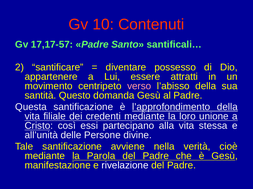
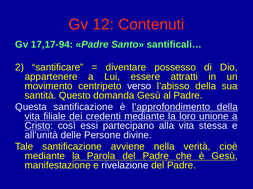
10: 10 -> 12
17,17-57: 17,17-57 -> 17,17-94
verso colour: pink -> white
